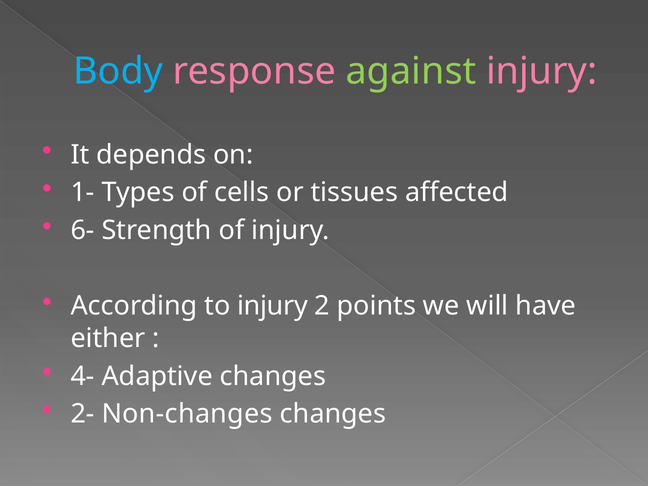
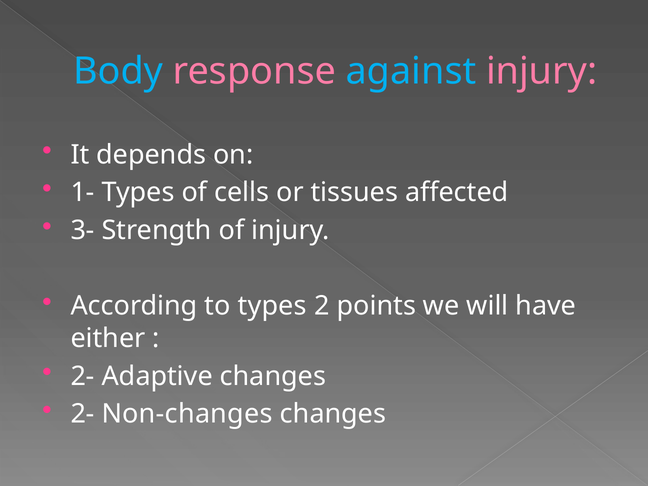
against colour: light green -> light blue
6-: 6- -> 3-
to injury: injury -> types
4- at (83, 376): 4- -> 2-
